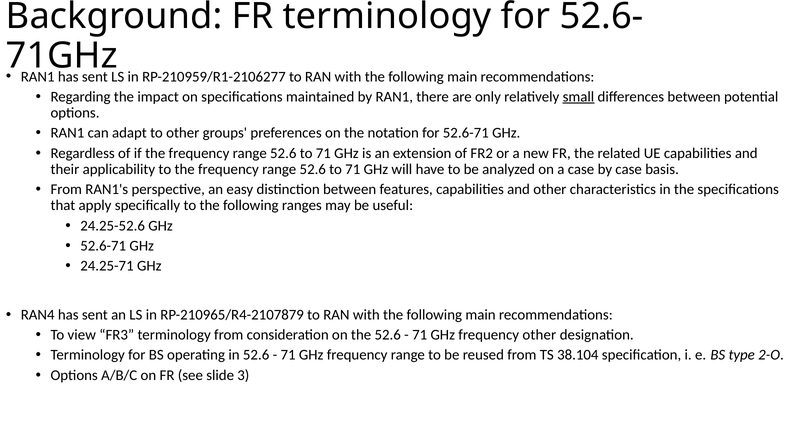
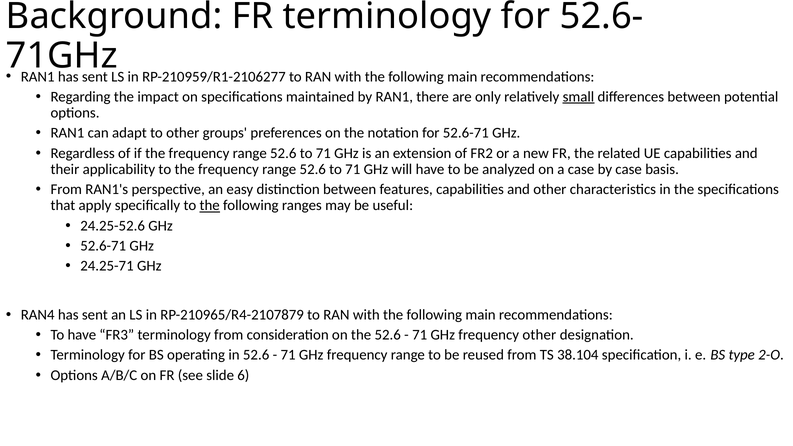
the at (210, 206) underline: none -> present
To view: view -> have
3: 3 -> 6
